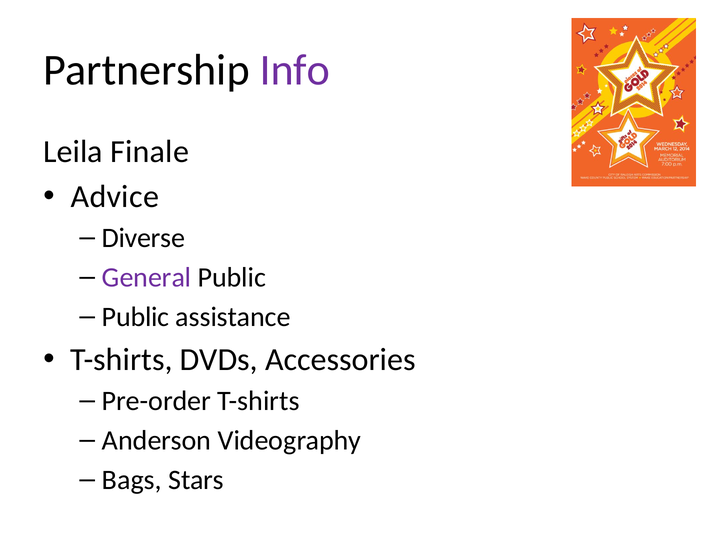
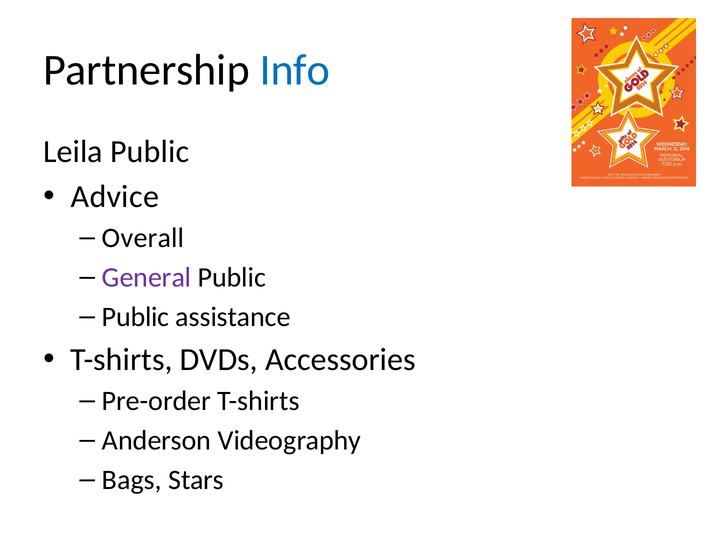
Info colour: purple -> blue
Leila Finale: Finale -> Public
Diverse: Diverse -> Overall
